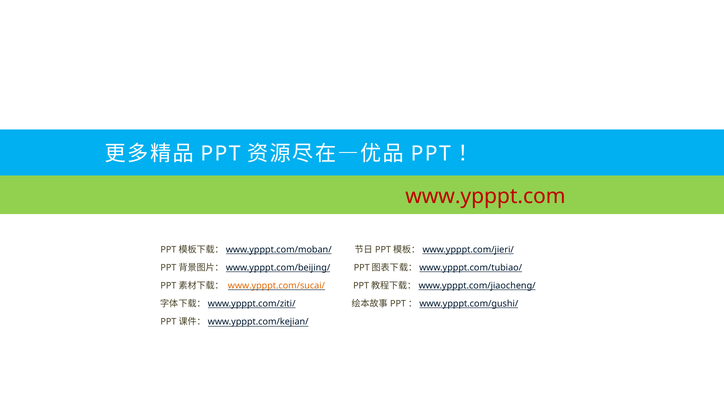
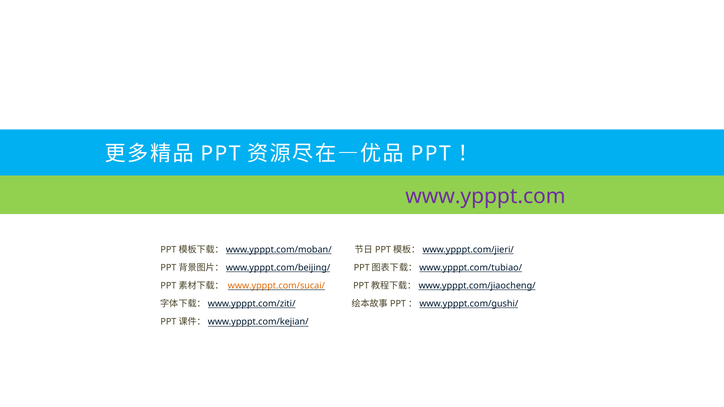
www.ypppt.com colour: red -> purple
